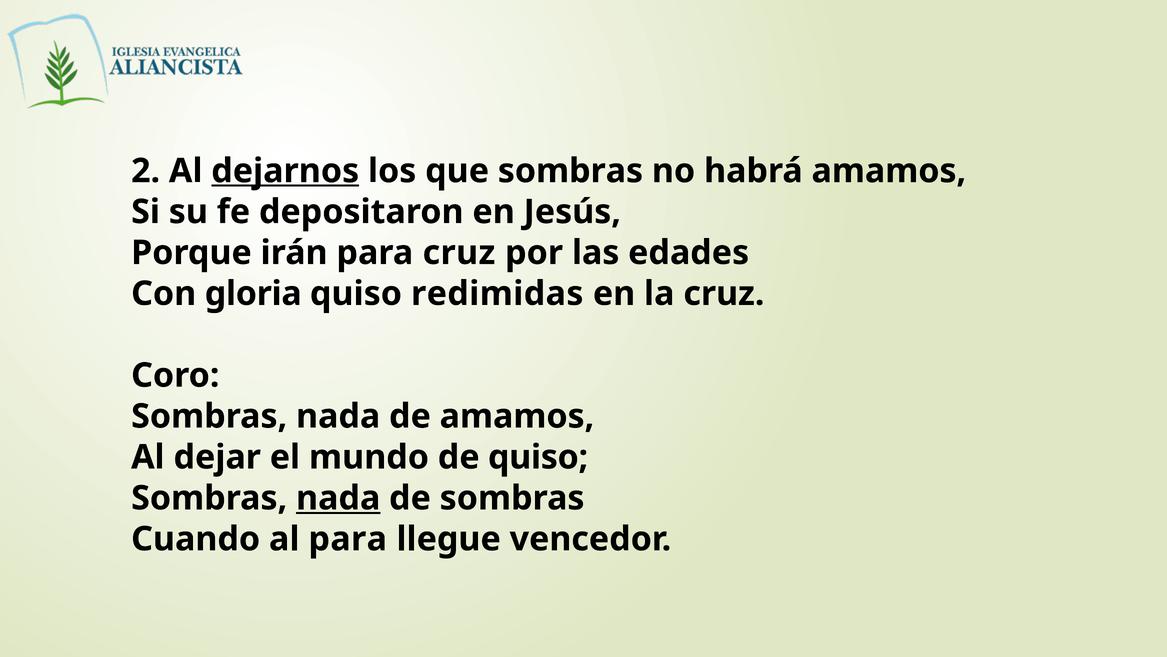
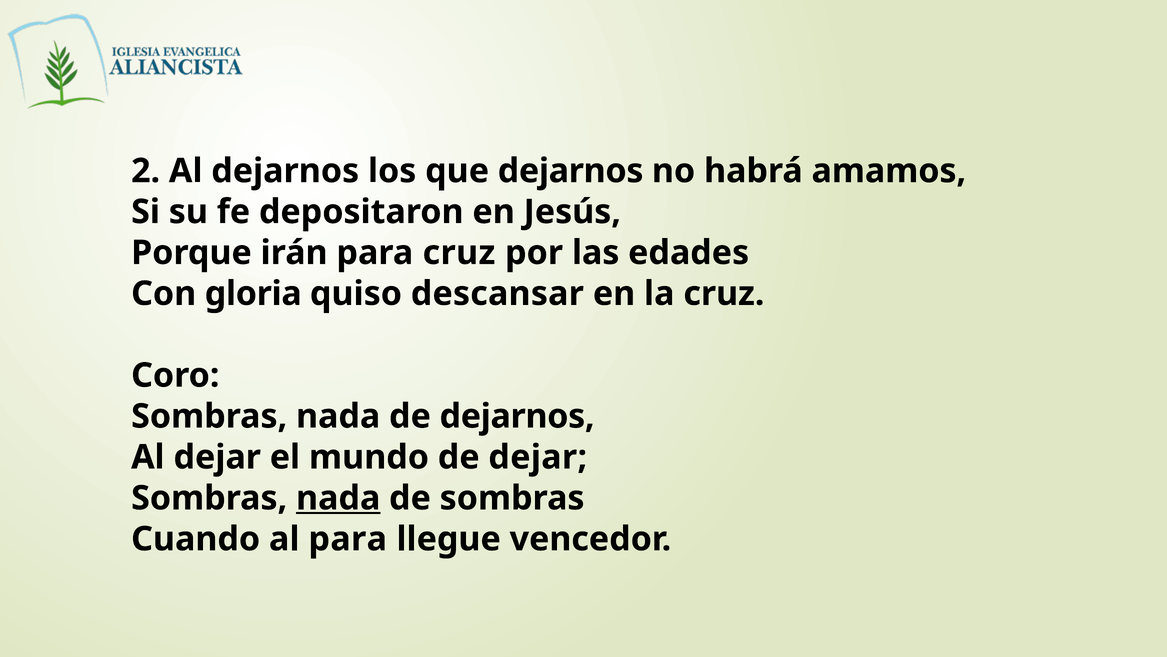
dejarnos at (285, 171) underline: present -> none
que sombras: sombras -> dejarnos
redimidas: redimidas -> descansar
de amamos: amamos -> dejarnos
de quiso: quiso -> dejar
